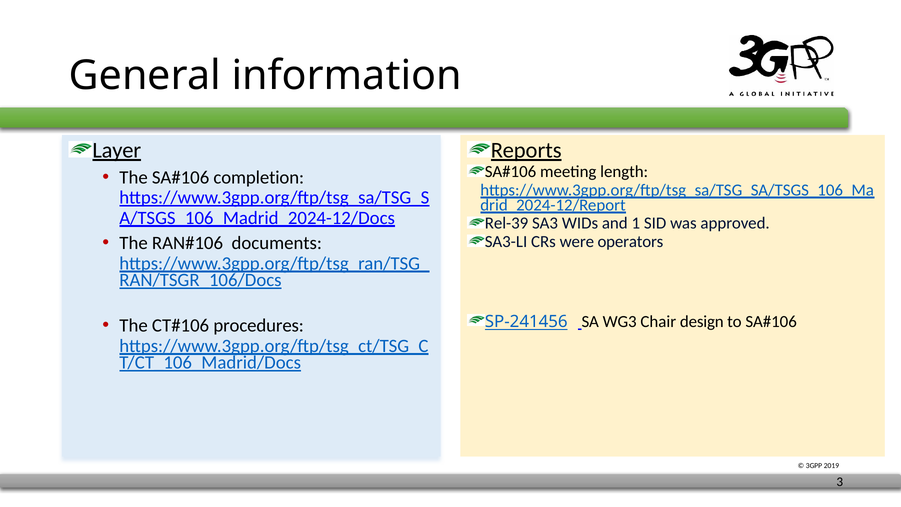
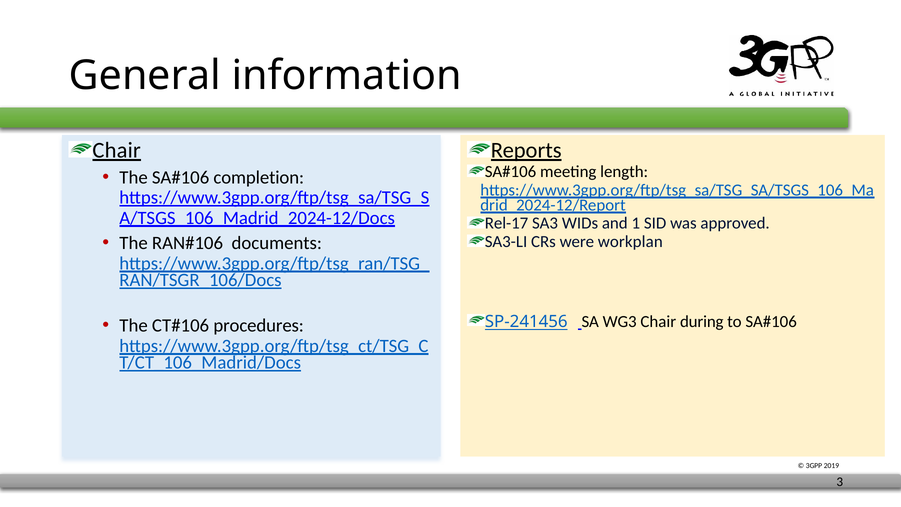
Layer at (117, 150): Layer -> Chair
Rel-39: Rel-39 -> Rel-17
operators: operators -> workplan
design: design -> during
